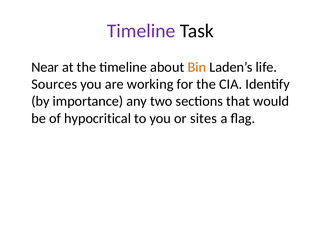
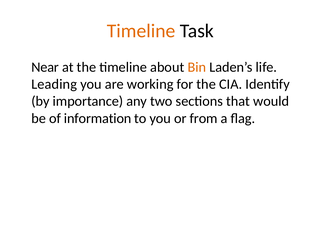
Timeline at (141, 31) colour: purple -> orange
Sources: Sources -> Leading
hypocritical: hypocritical -> information
sites: sites -> from
